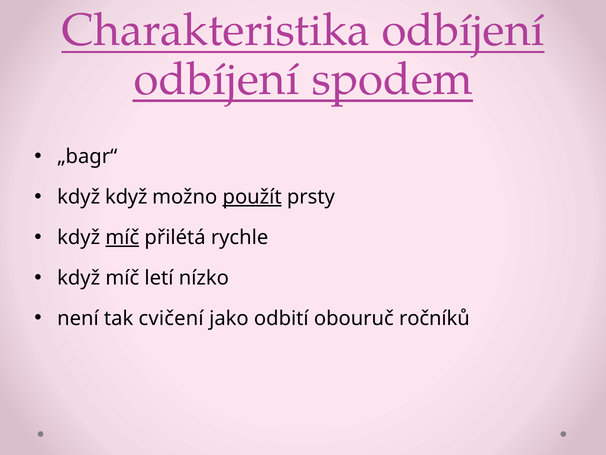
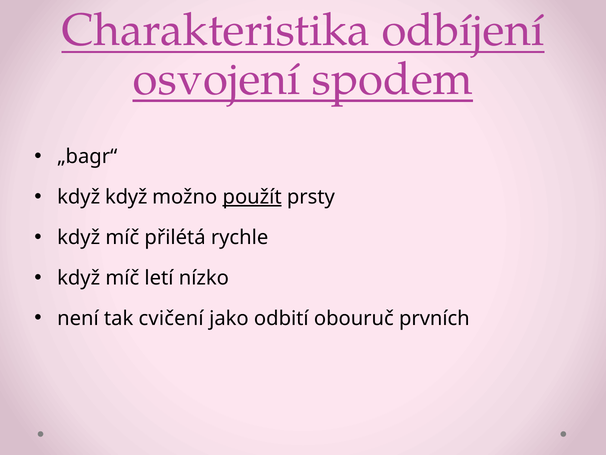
odbíjení at (216, 79): odbíjení -> osvojení
míč at (122, 237) underline: present -> none
ročníků: ročníků -> prvních
